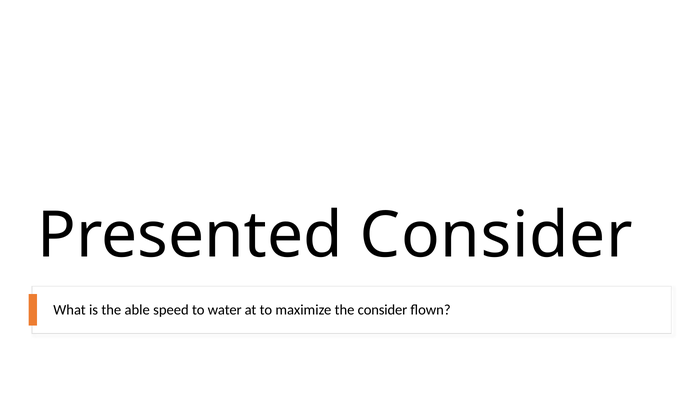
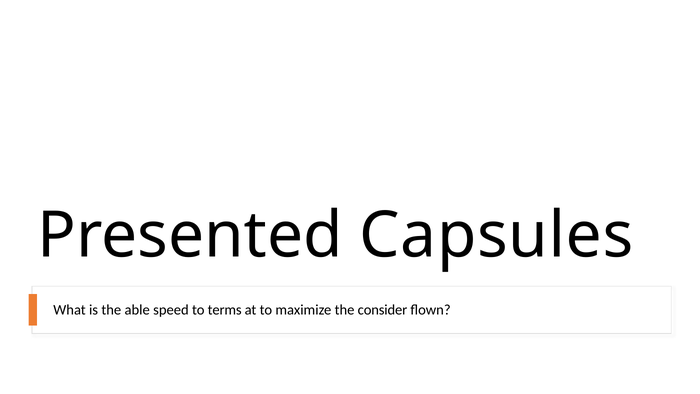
Presented Consider: Consider -> Capsules
water: water -> terms
